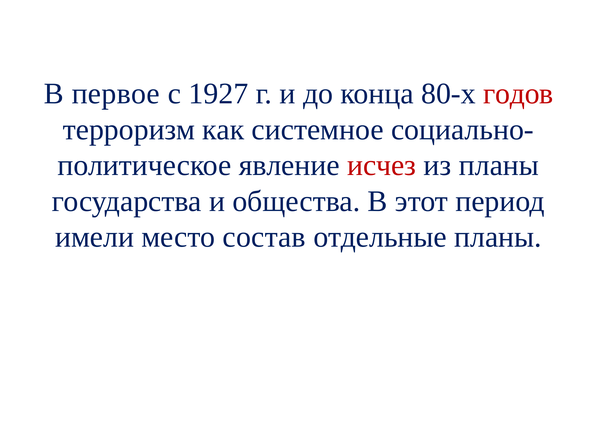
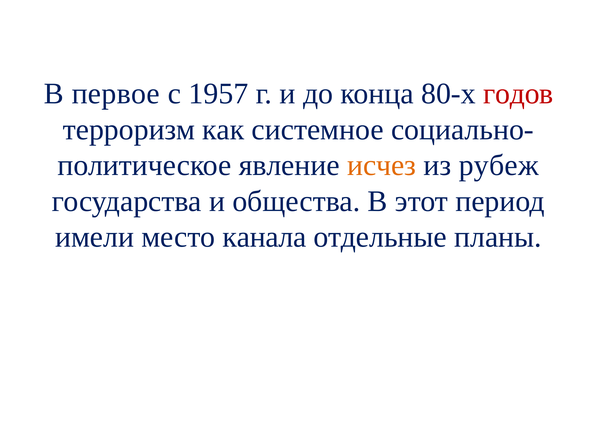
1927: 1927 -> 1957
исчез colour: red -> orange
из планы: планы -> рубеж
состав: состав -> канала
